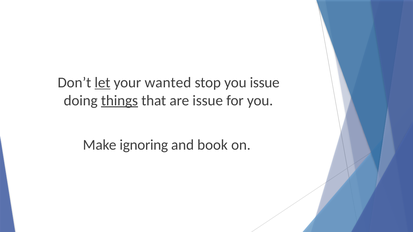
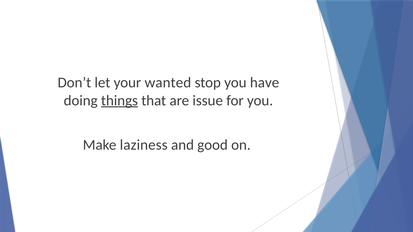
let underline: present -> none
you issue: issue -> have
ignoring: ignoring -> laziness
book: book -> good
